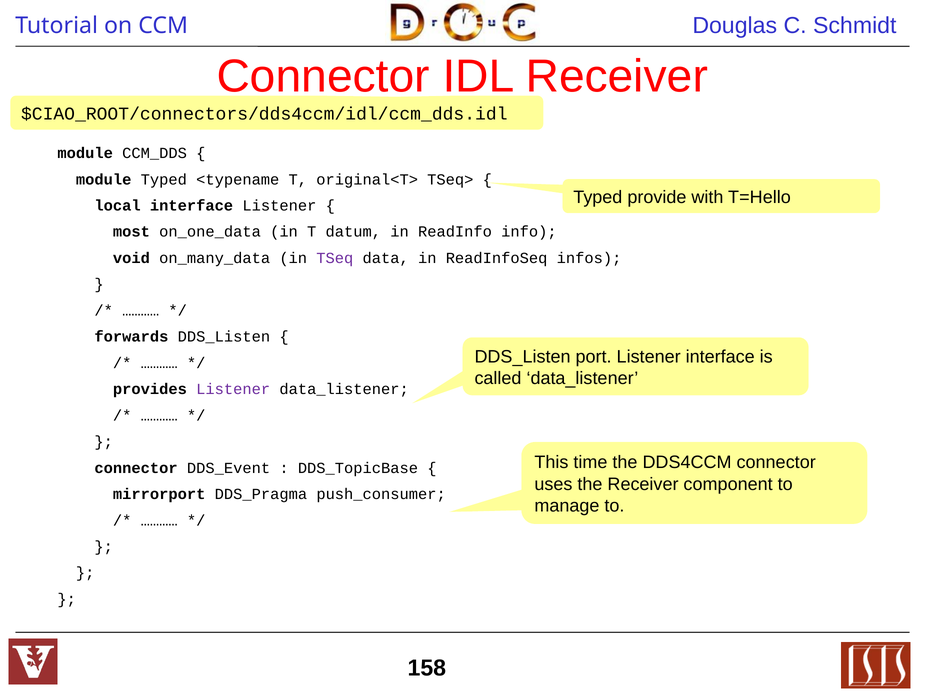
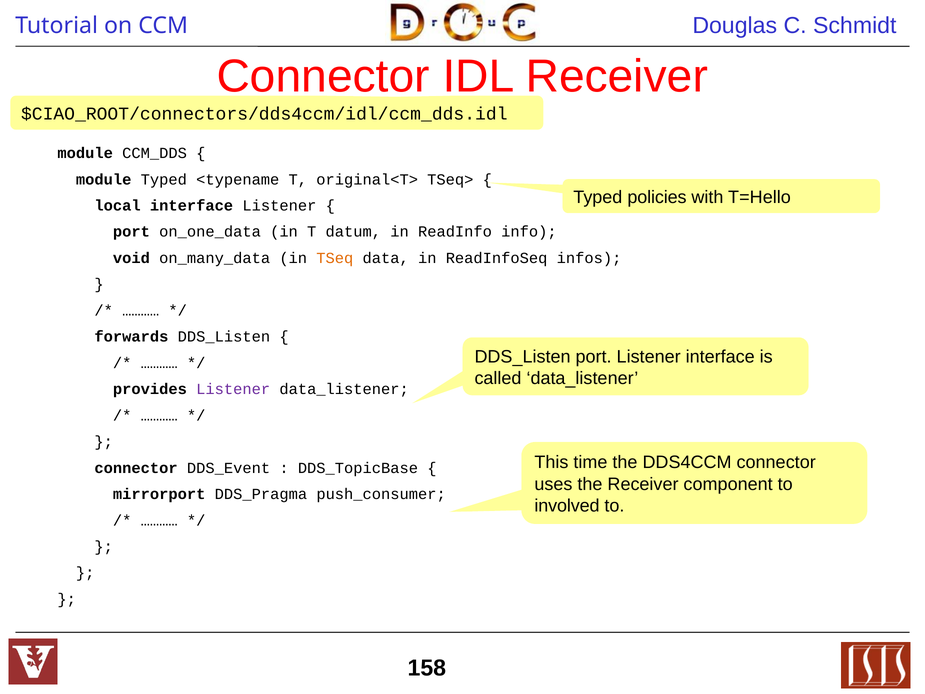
provide: provide -> policies
most at (131, 232): most -> port
TSeq colour: purple -> orange
manage: manage -> involved
